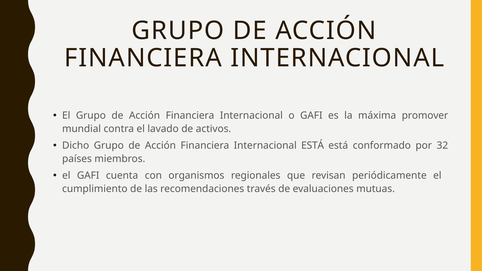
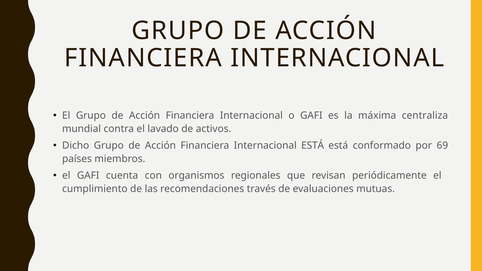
promover: promover -> centraliza
32: 32 -> 69
